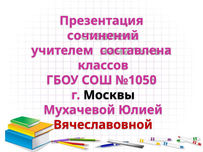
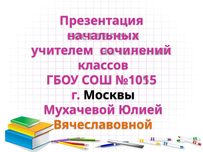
сочинений: сочинений -> начальных
составлена: составлена -> сочинений
№1050: №1050 -> №1015
Вячеславовной colour: red -> orange
